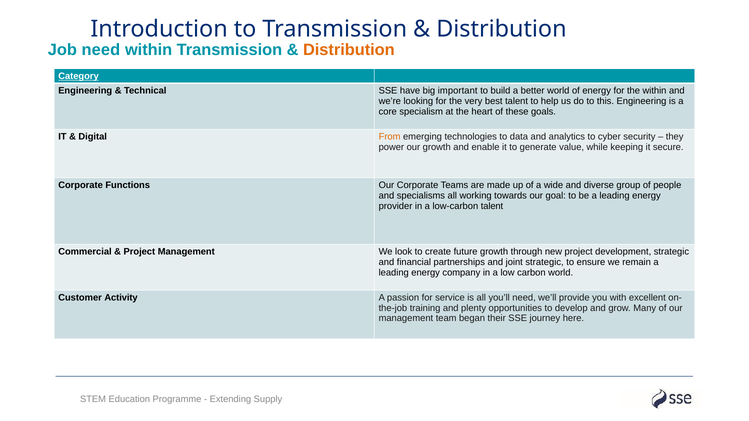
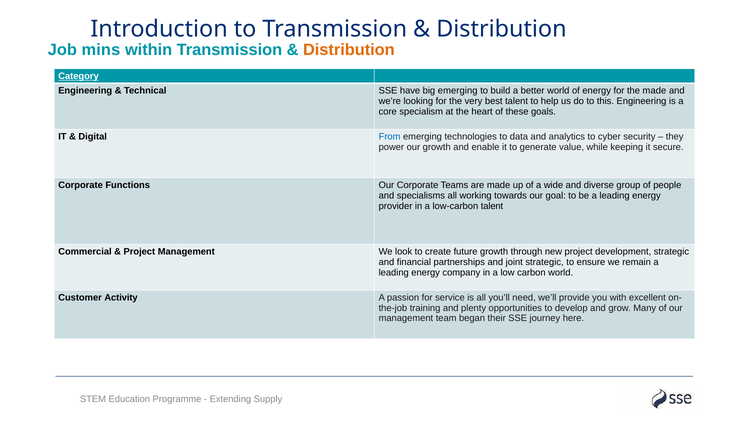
Job need: need -> mins
big important: important -> emerging
the within: within -> made
From colour: orange -> blue
